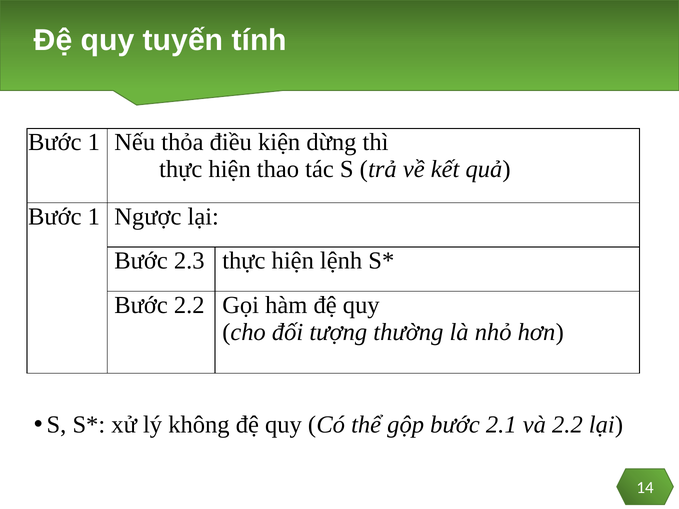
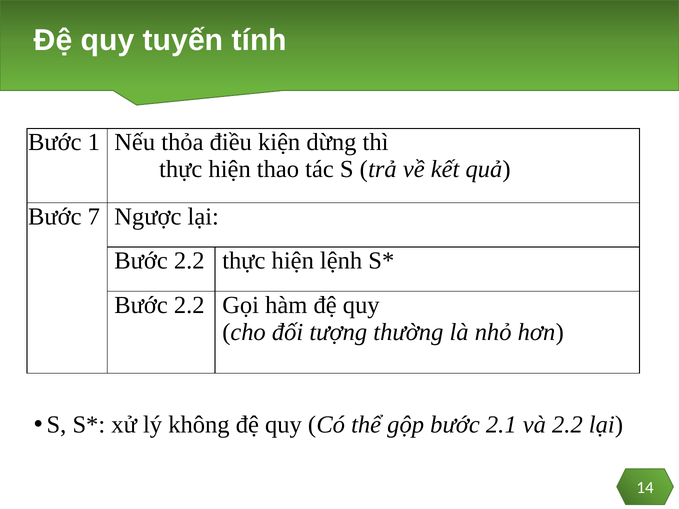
1 at (94, 217): 1 -> 7
2.3 at (189, 261): 2.3 -> 2.2
